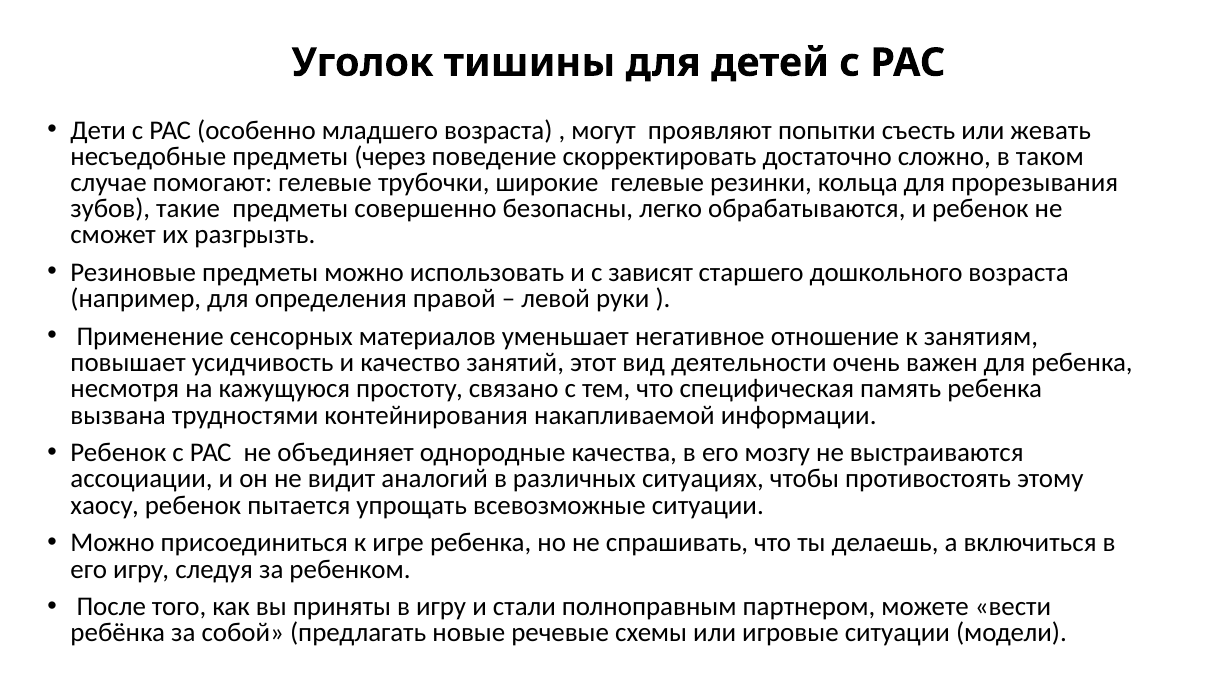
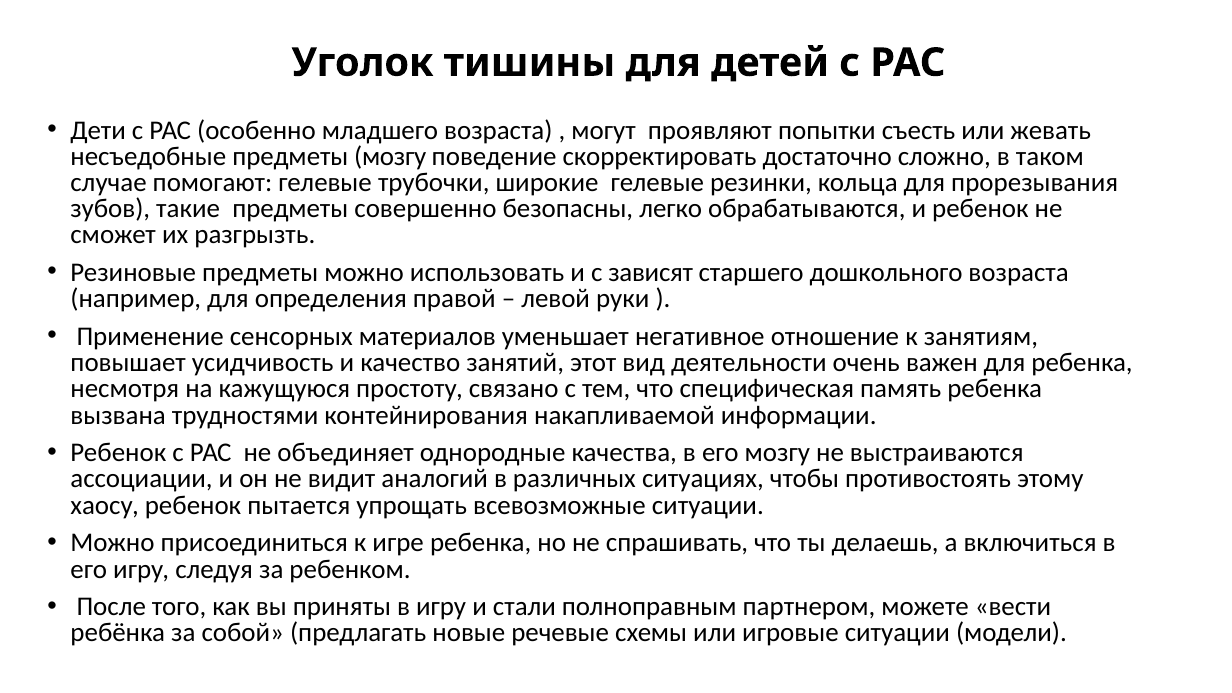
предметы через: через -> мозгу
